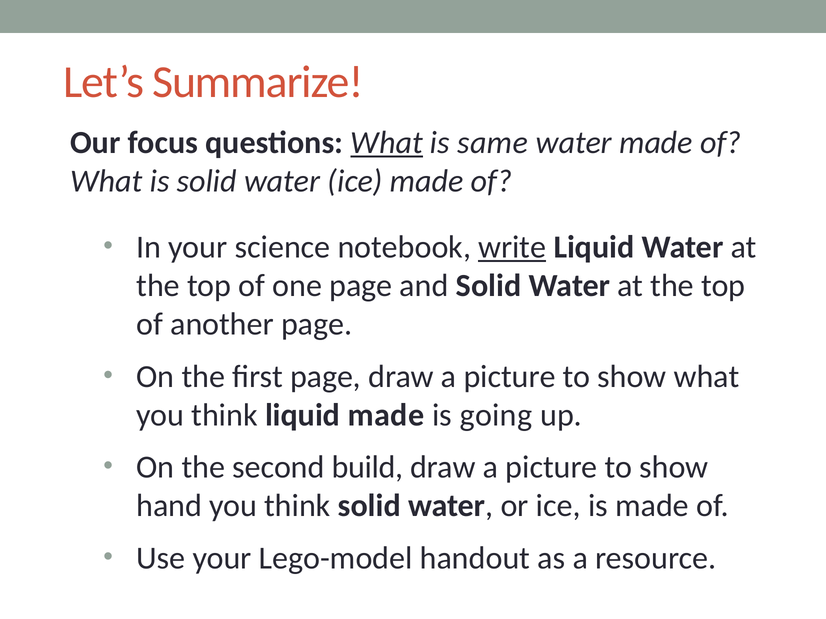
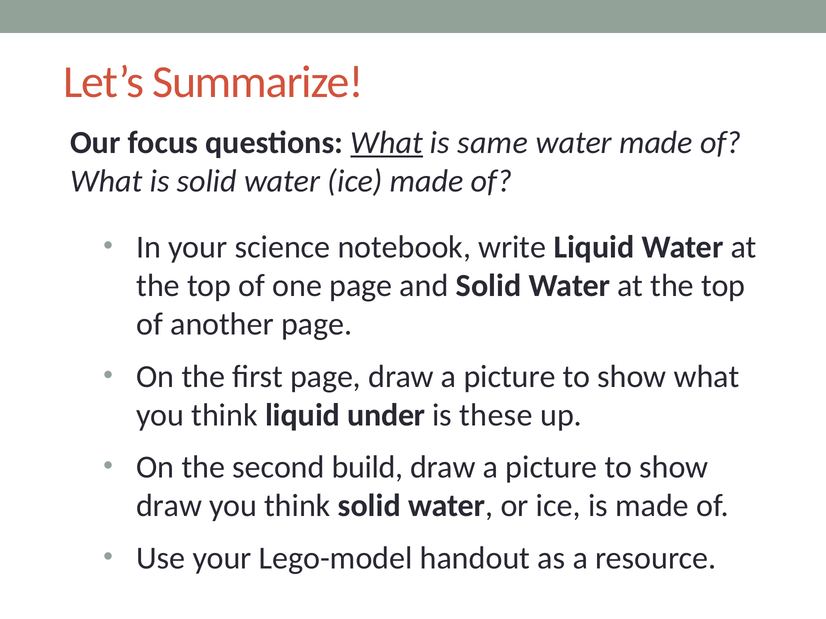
write underline: present -> none
liquid made: made -> under
going: going -> these
hand at (169, 506): hand -> draw
